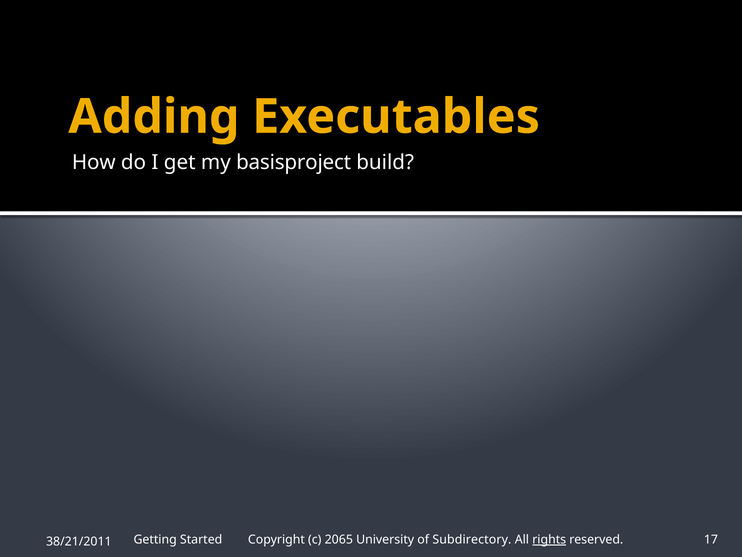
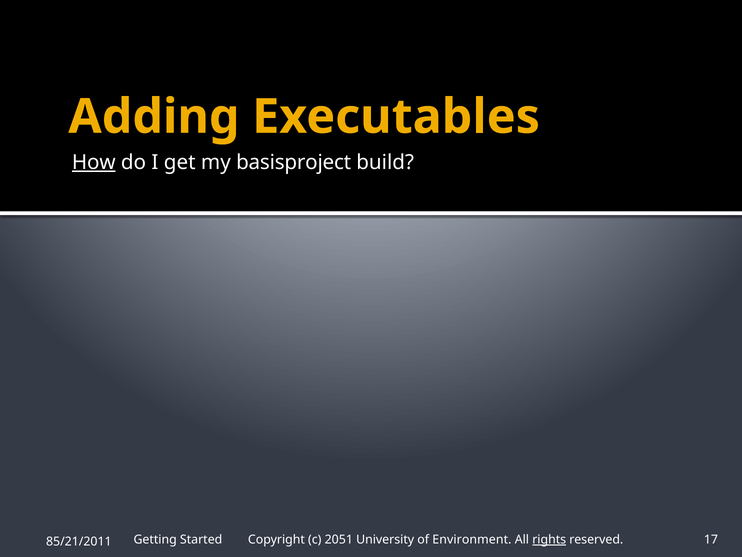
How underline: none -> present
2065: 2065 -> 2051
Subdirectory: Subdirectory -> Environment
38/21/2011: 38/21/2011 -> 85/21/2011
